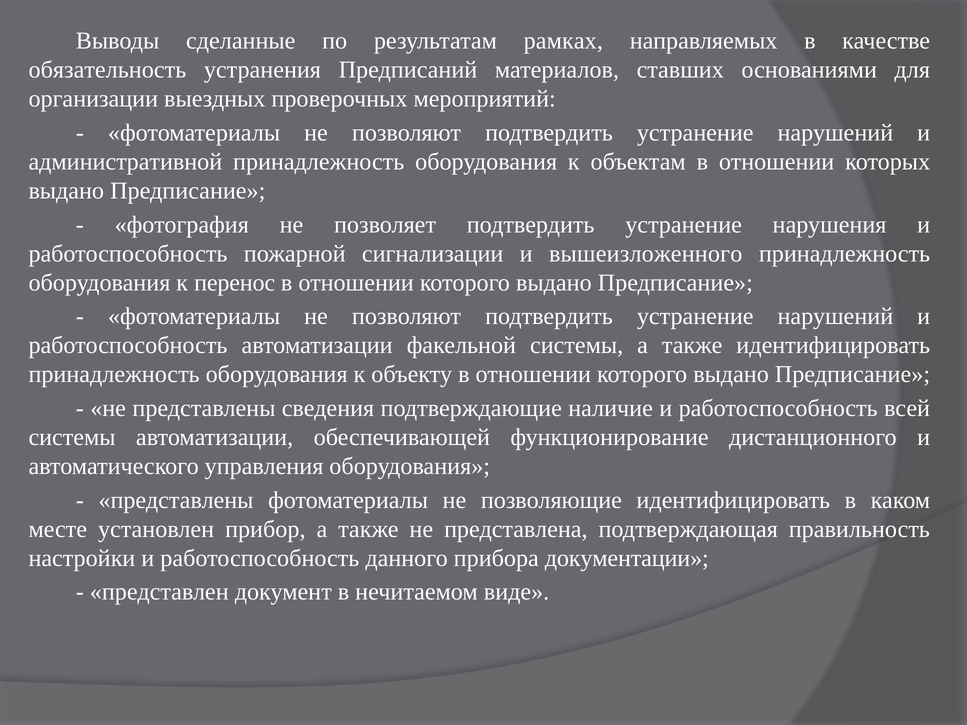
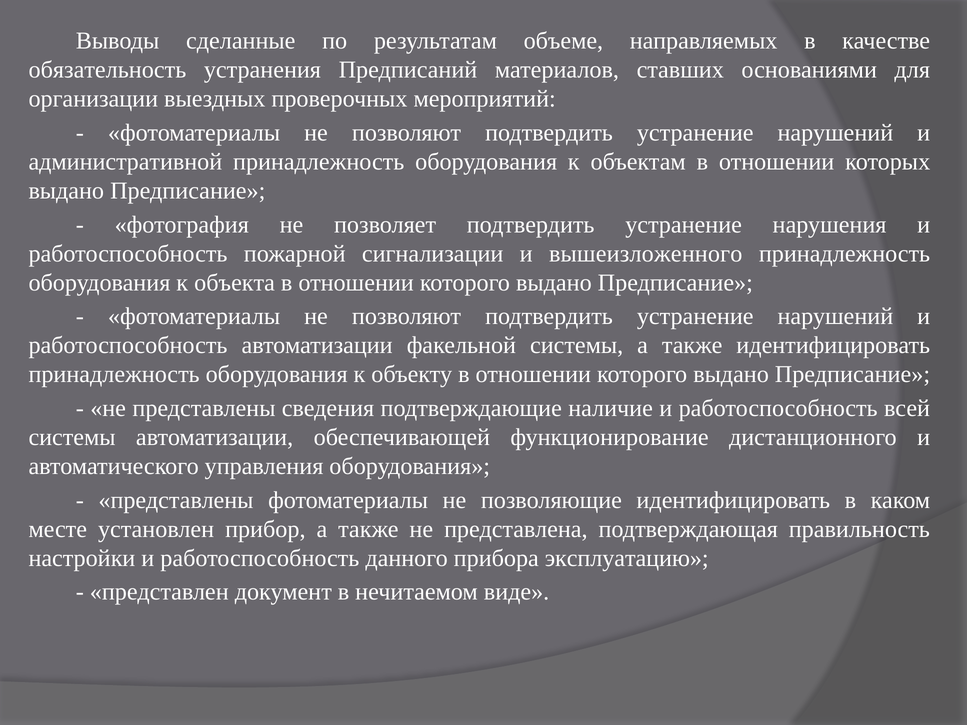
рамках: рамках -> объеме
перенос: перенос -> объекта
документации: документации -> эксплуатацию
